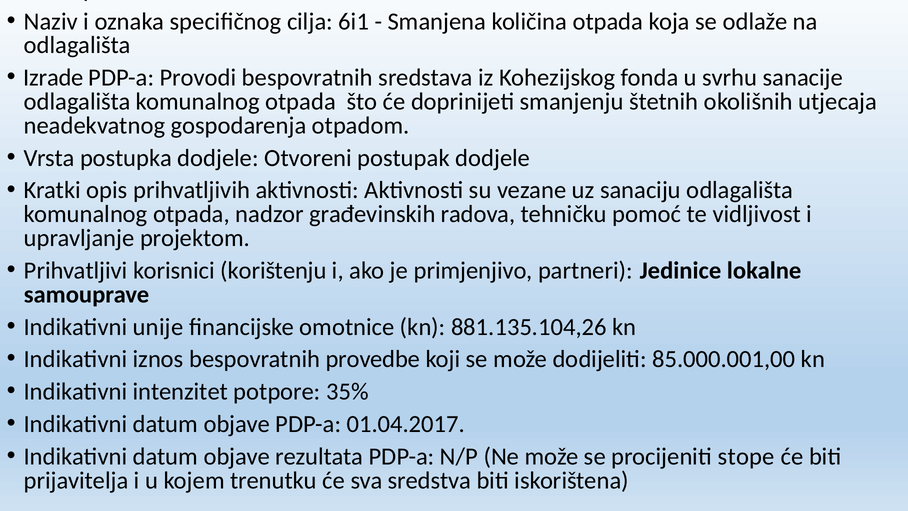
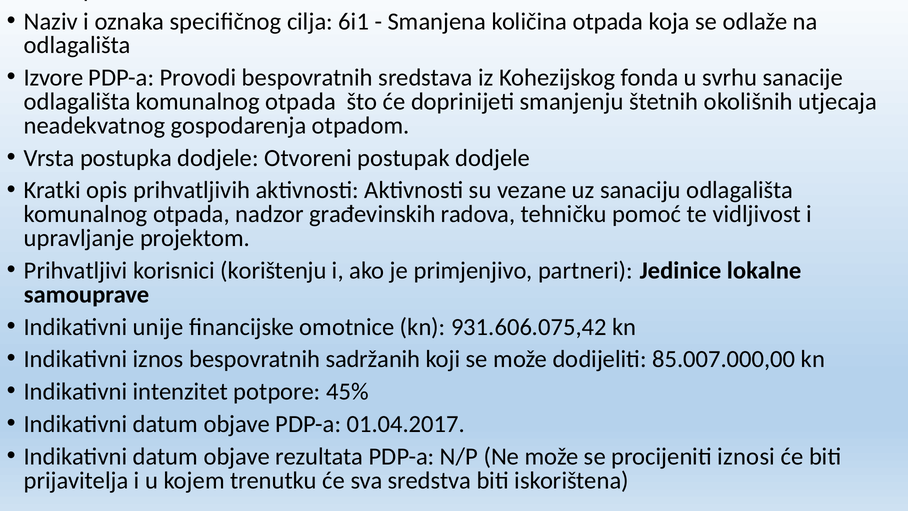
Izrade: Izrade -> Izvore
881.135.104,26: 881.135.104,26 -> 931.606.075,42
provedbe: provedbe -> sadržanih
85.000.001,00: 85.000.001,00 -> 85.007.000,00
35%: 35% -> 45%
stope: stope -> iznosi
